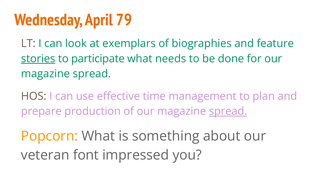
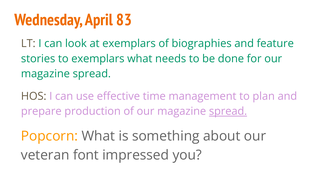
79: 79 -> 83
stories underline: present -> none
to participate: participate -> exemplars
